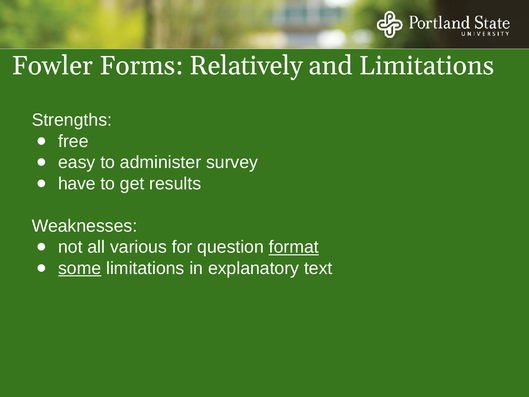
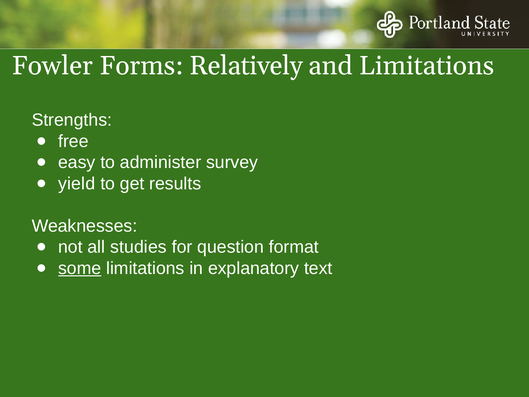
have: have -> yield
various: various -> studies
format underline: present -> none
